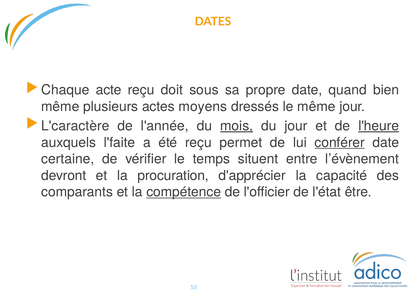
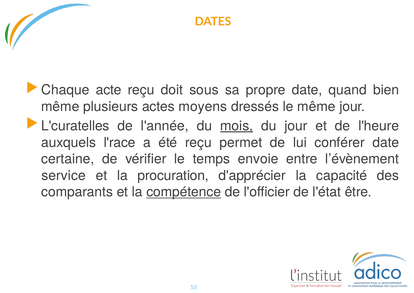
L'caractère: L'caractère -> L'curatelles
l'heure underline: present -> none
l'faite: l'faite -> l'race
conférer underline: present -> none
situent: situent -> envoie
devront: devront -> service
